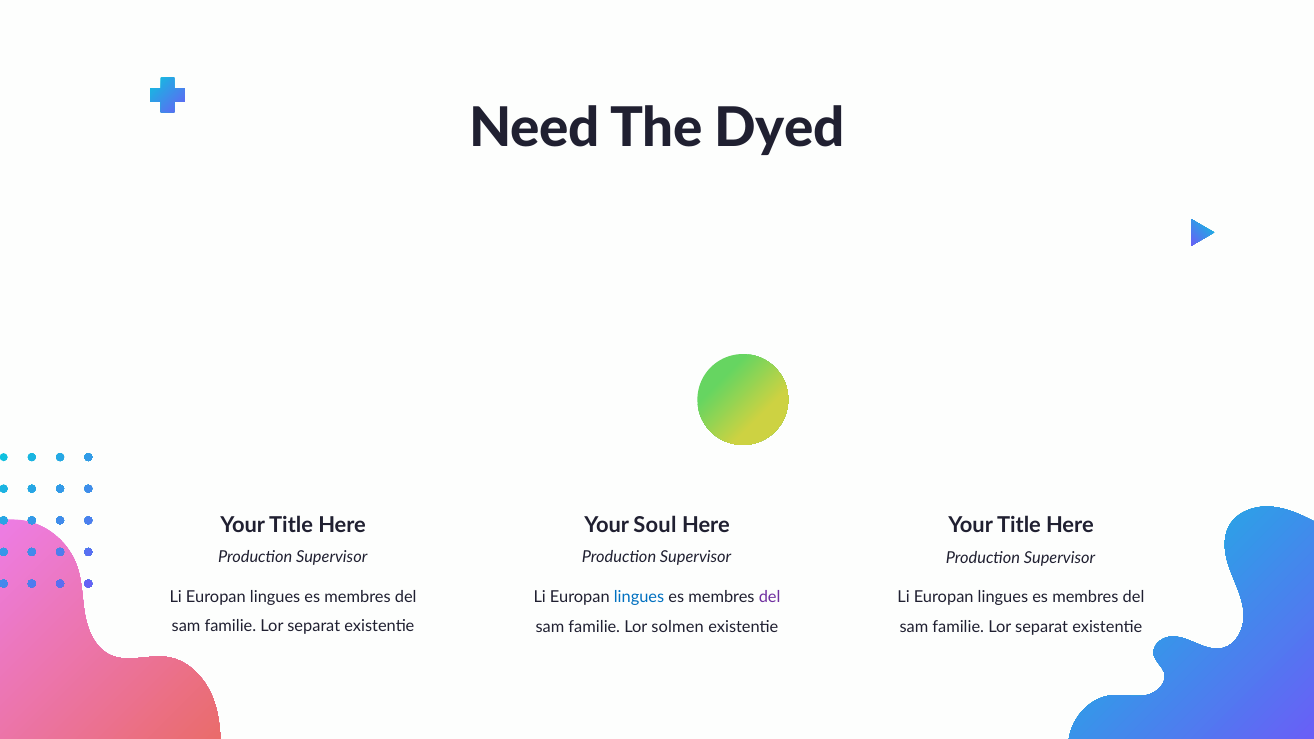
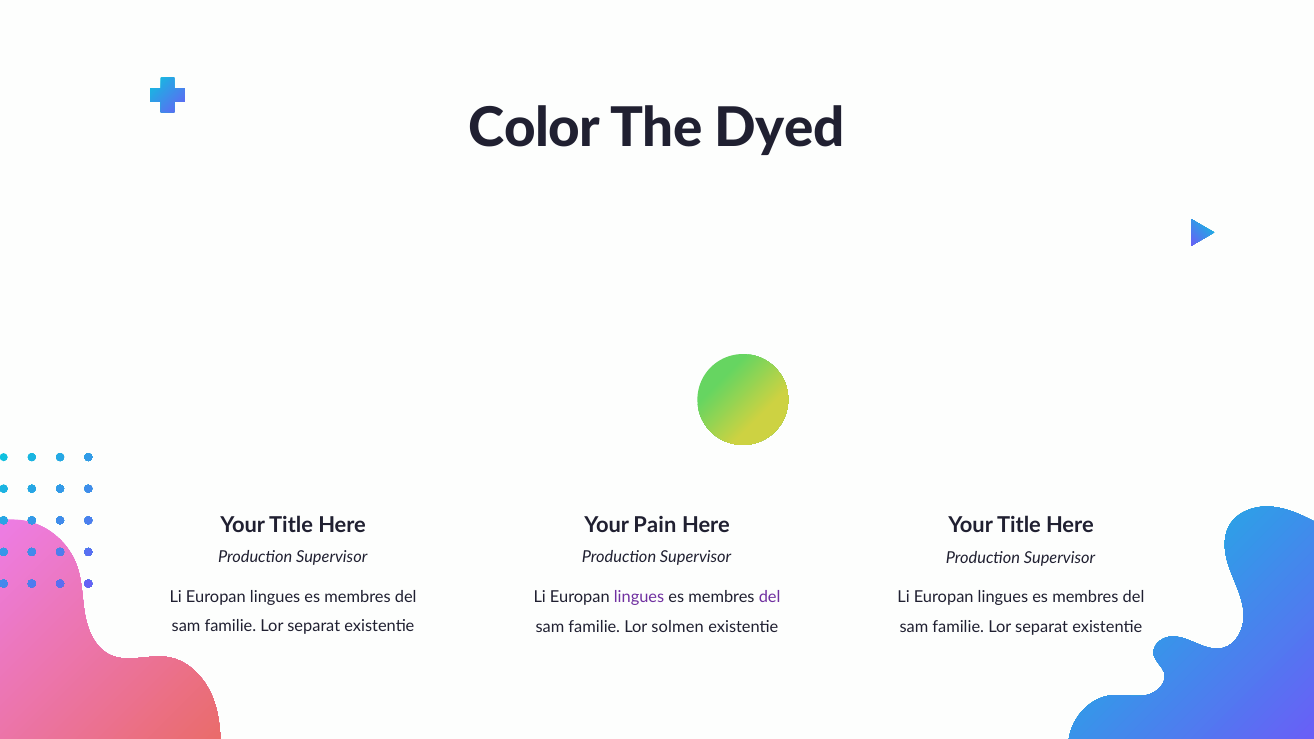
Need: Need -> Color
Soul: Soul -> Pain
lingues at (639, 597) colour: blue -> purple
